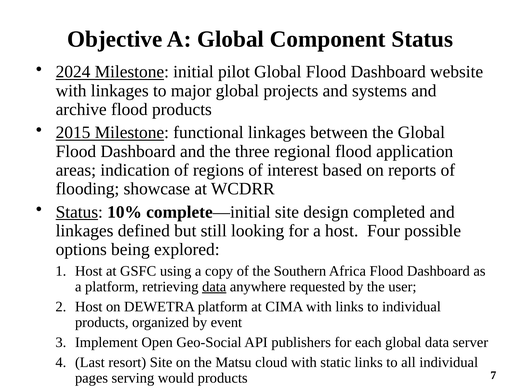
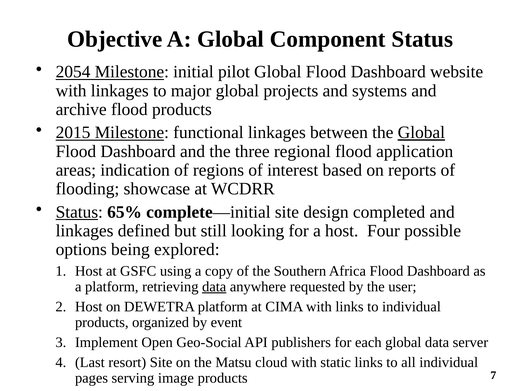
2024: 2024 -> 2054
Global at (421, 132) underline: none -> present
10%: 10% -> 65%
would: would -> image
